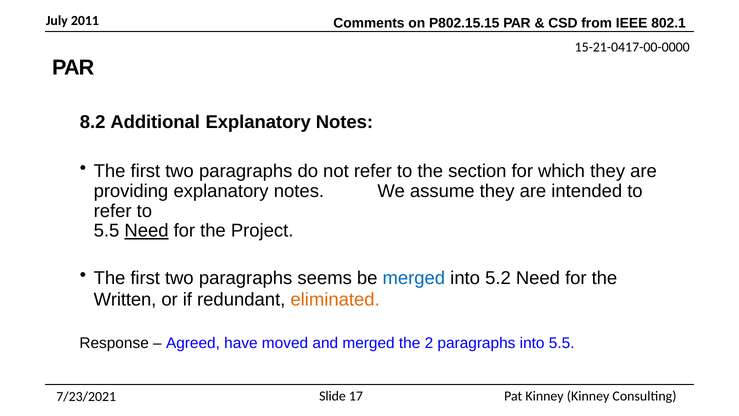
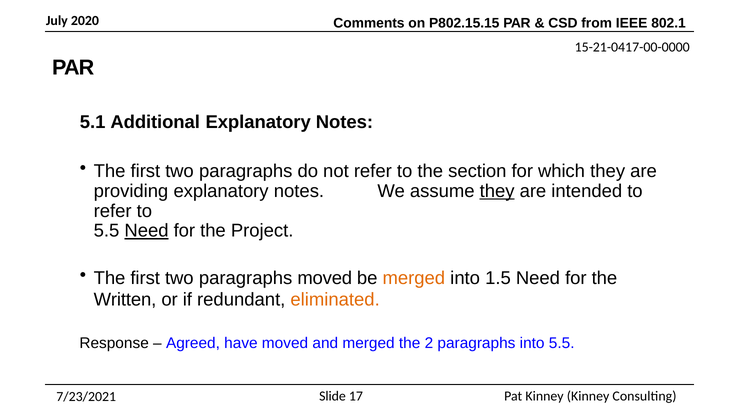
2011: 2011 -> 2020
8.2: 8.2 -> 5.1
they at (497, 191) underline: none -> present
paragraphs seems: seems -> moved
merged at (414, 278) colour: blue -> orange
5.2: 5.2 -> 1.5
